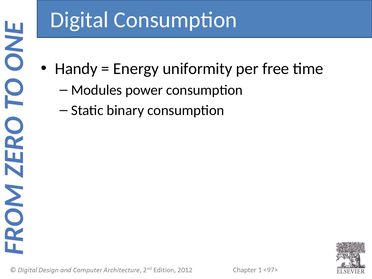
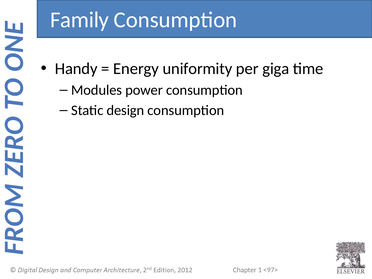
Digital: Digital -> Family
free: free -> giga
binary: binary -> design
